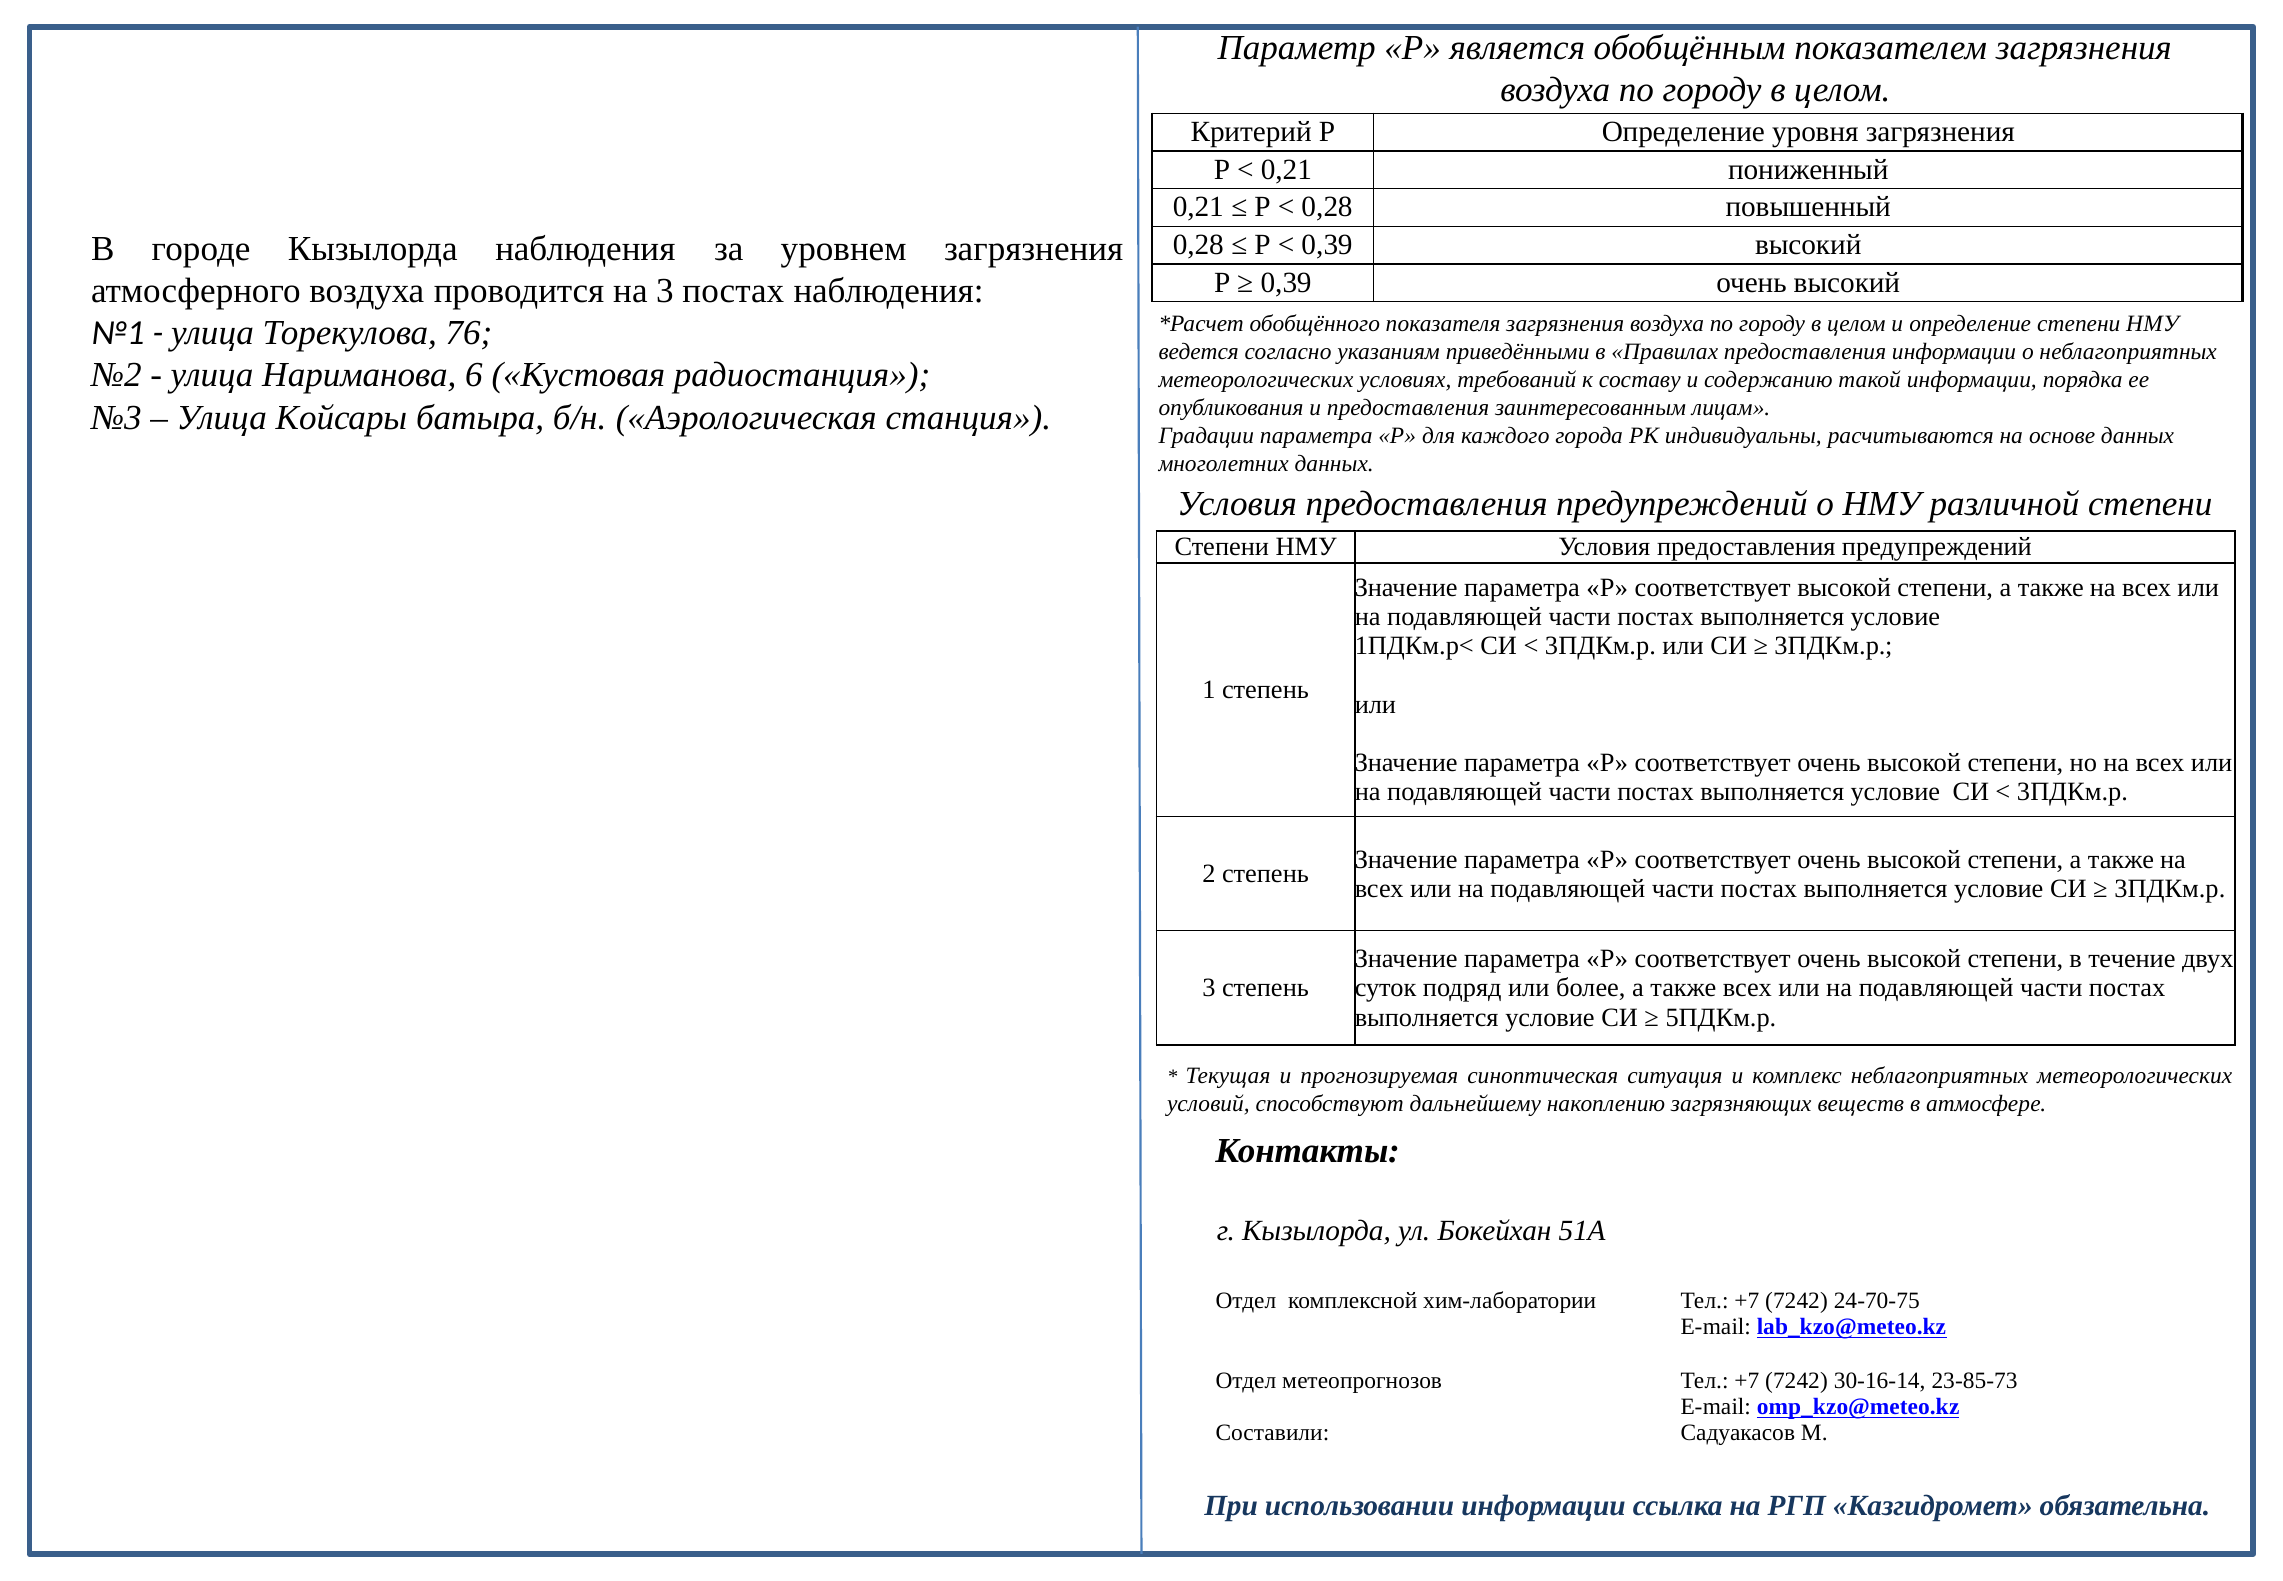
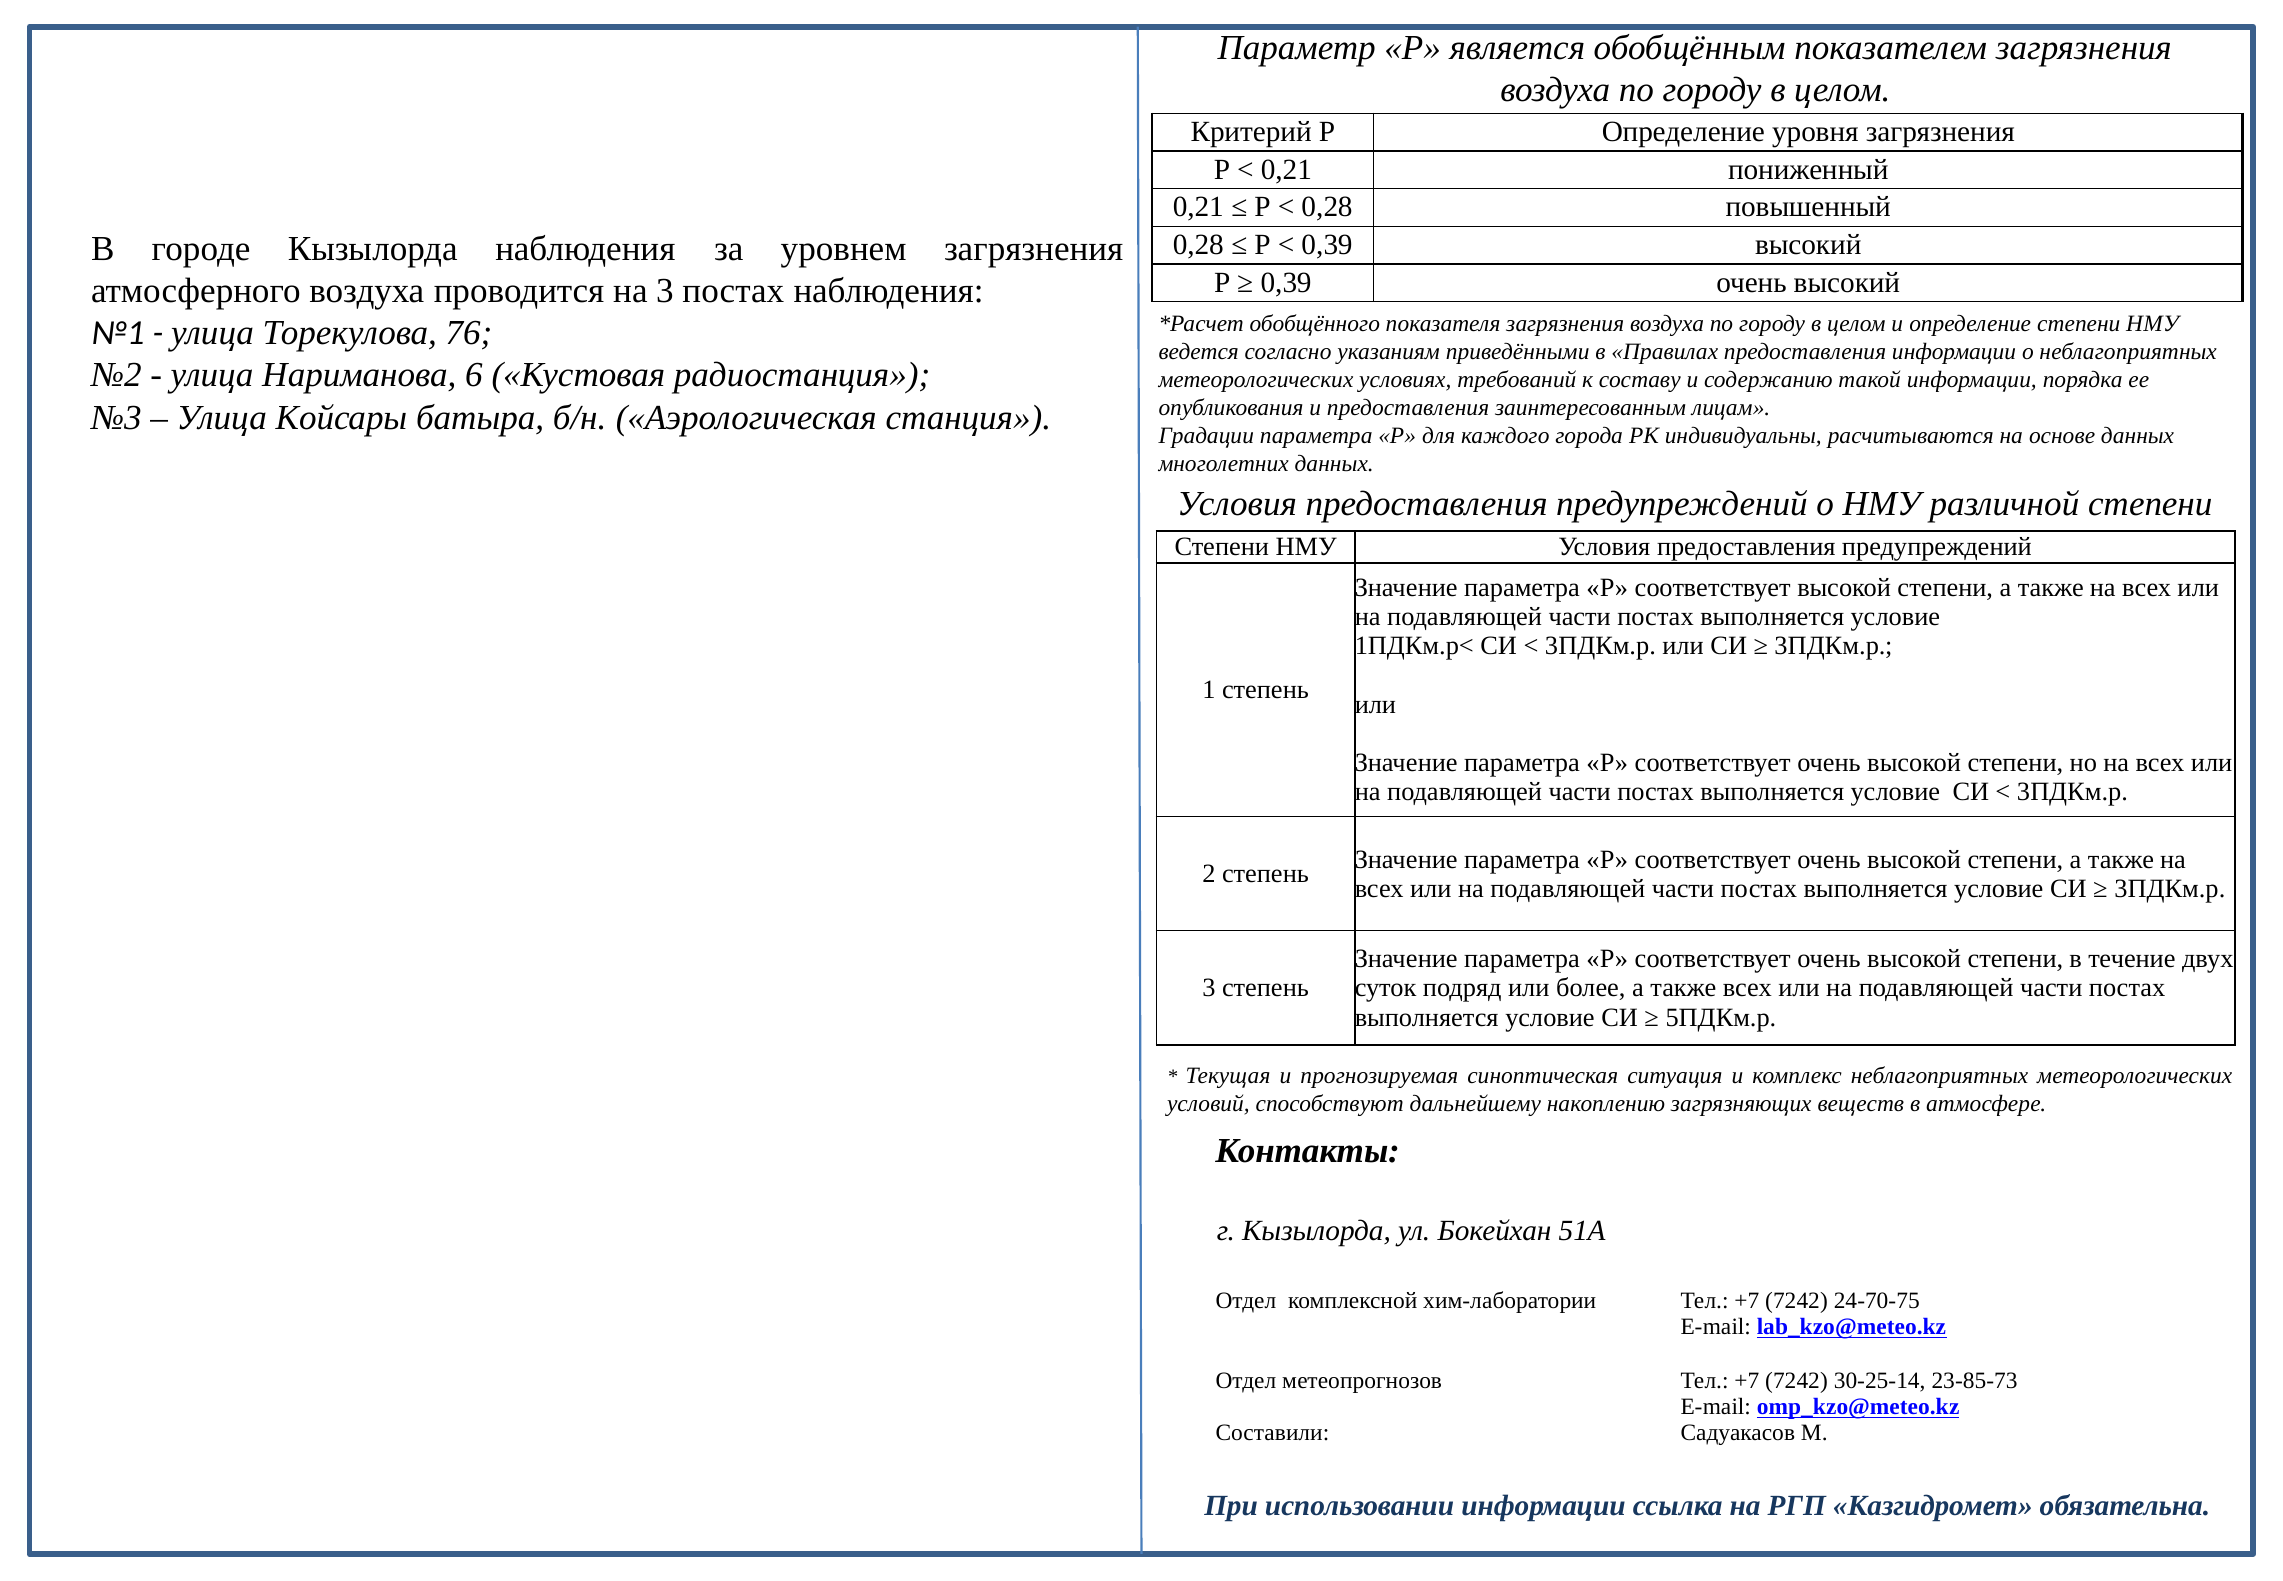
30-16-14: 30-16-14 -> 30-25-14
